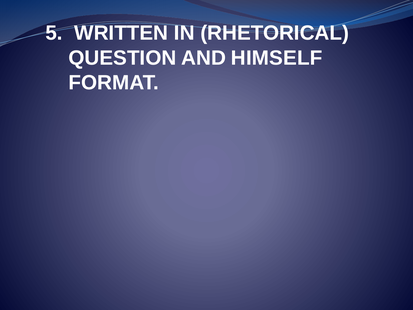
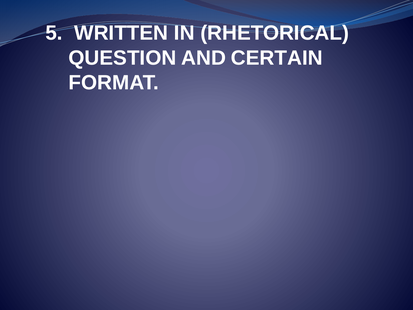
HIMSELF: HIMSELF -> CERTAIN
